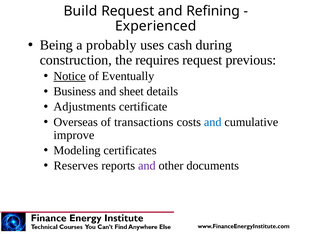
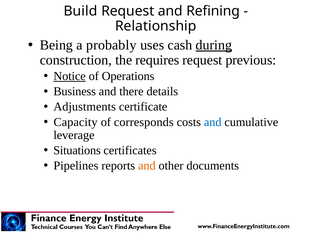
Experienced: Experienced -> Relationship
during underline: none -> present
Eventually: Eventually -> Operations
sheet: sheet -> there
Overseas: Overseas -> Capacity
transactions: transactions -> corresponds
improve: improve -> leverage
Modeling: Modeling -> Situations
Reserves: Reserves -> Pipelines
and at (147, 166) colour: purple -> orange
